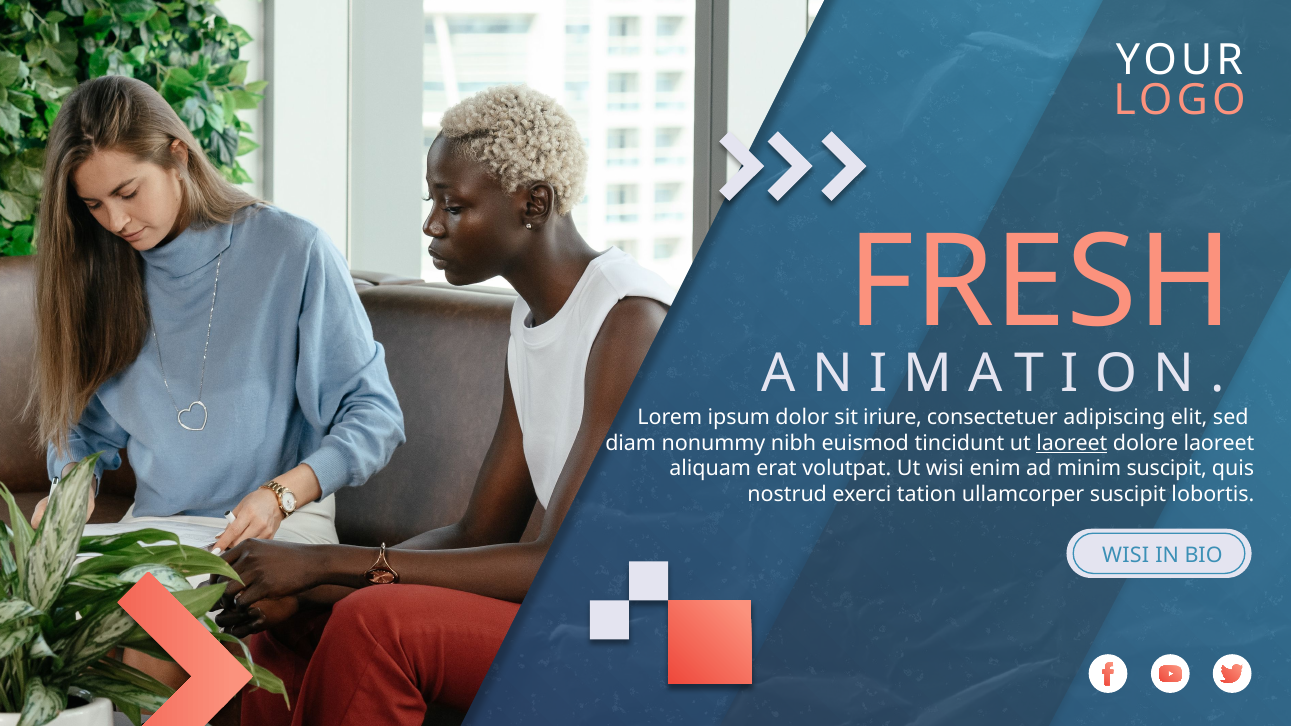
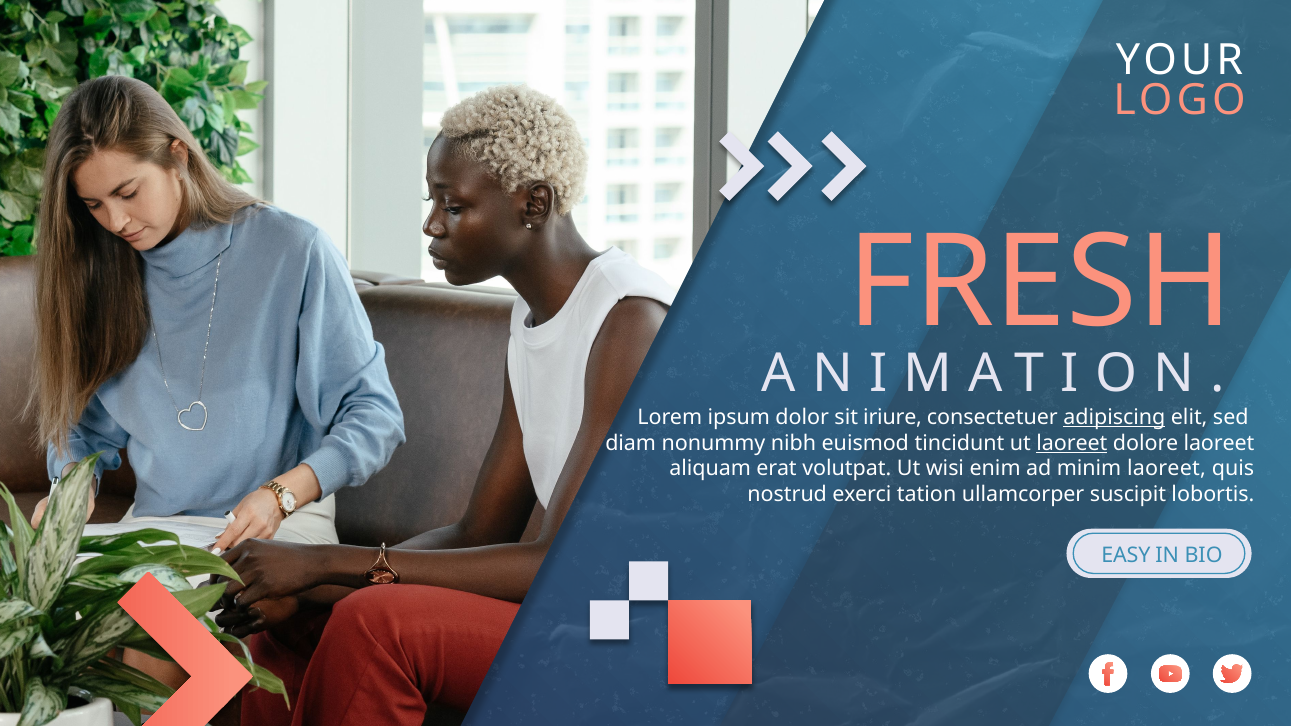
adipiscing underline: none -> present
minim suscipit: suscipit -> laoreet
WISI at (1126, 556): WISI -> EASY
